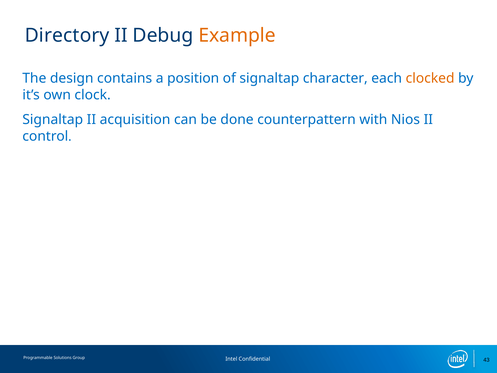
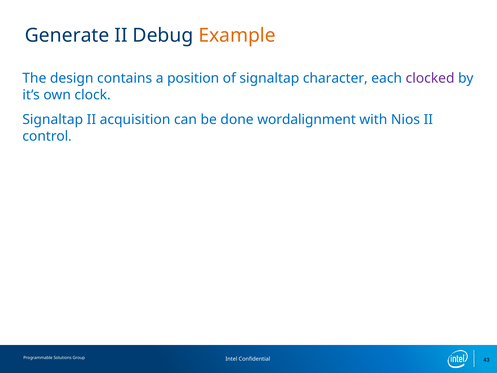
Directory: Directory -> Generate
clocked colour: orange -> purple
counterpattern: counterpattern -> wordalignment
